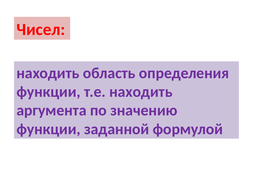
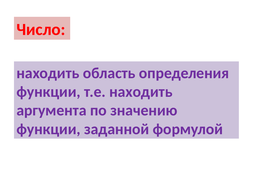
Чисел: Чисел -> Число
